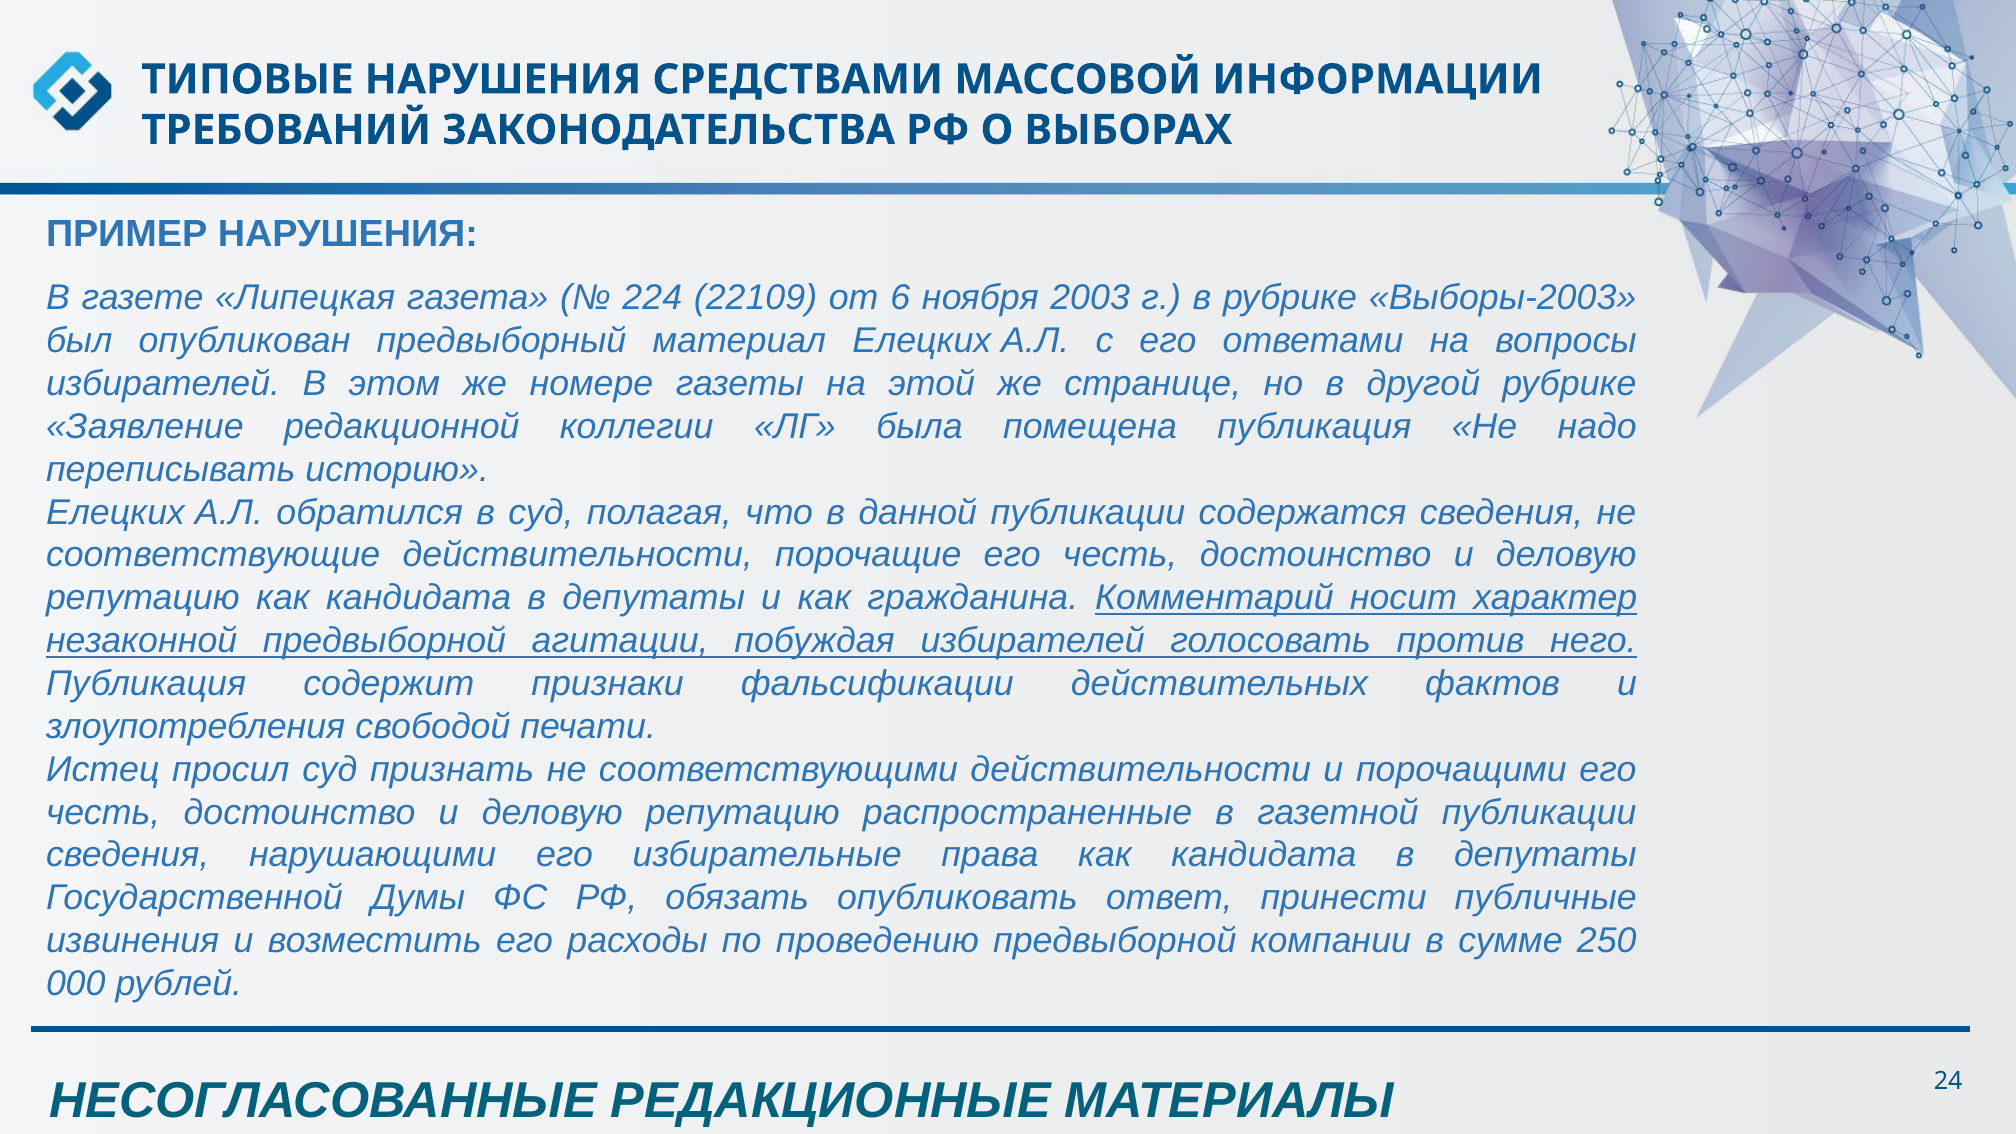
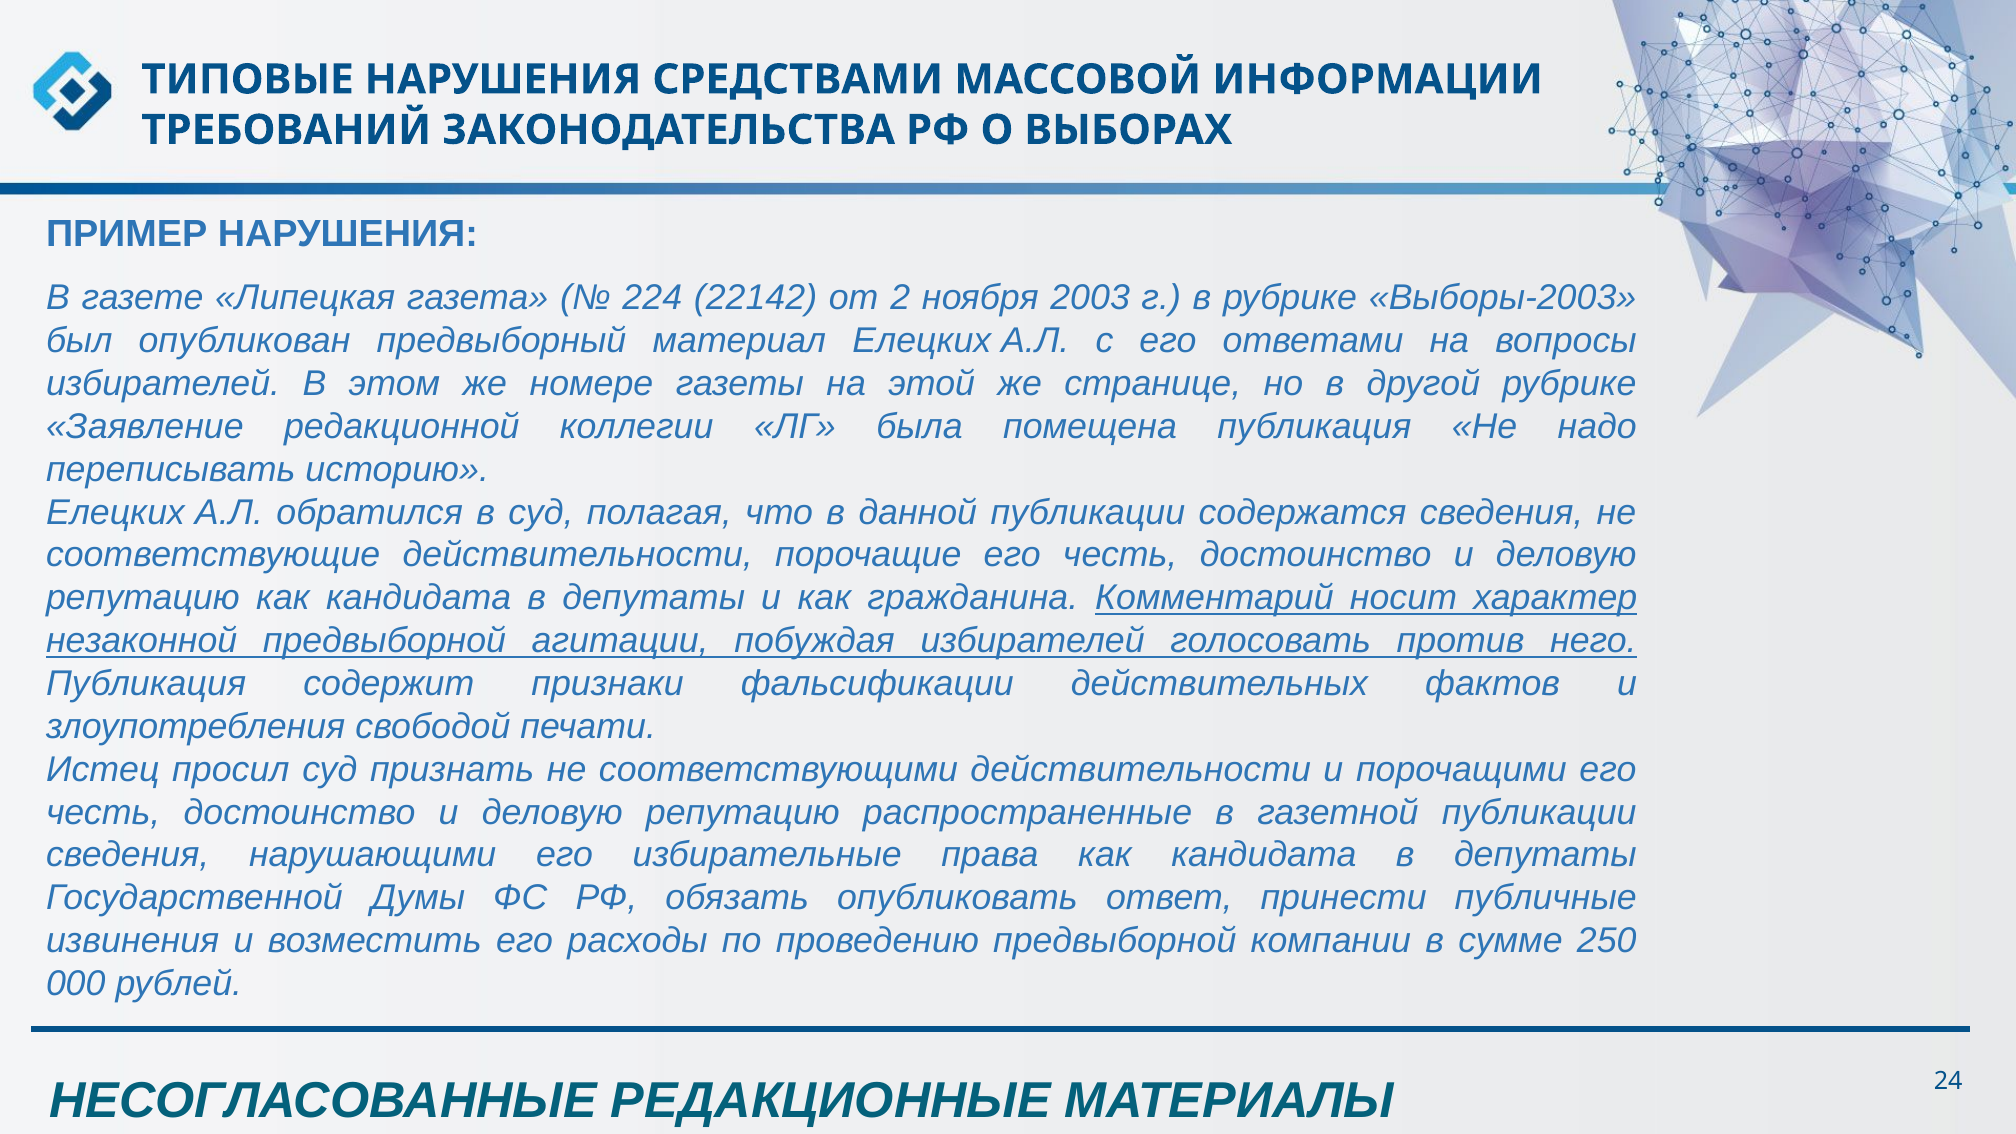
22109: 22109 -> 22142
6: 6 -> 2
